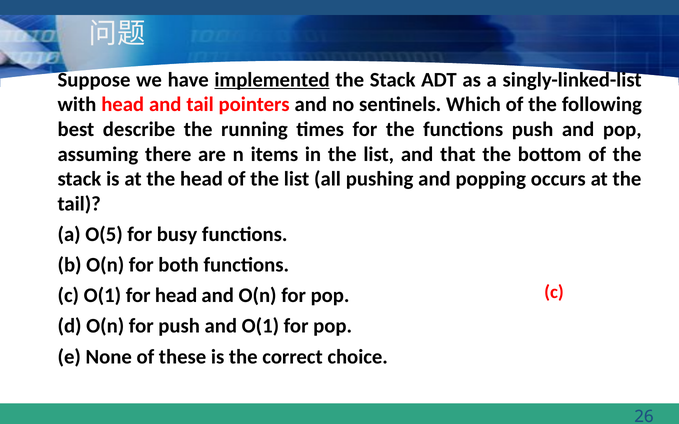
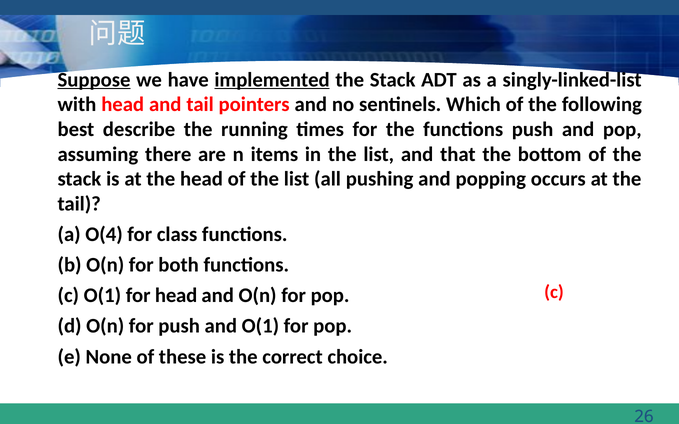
Suppose underline: none -> present
O(5: O(5 -> O(4
busy: busy -> class
